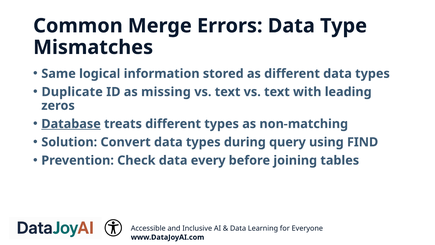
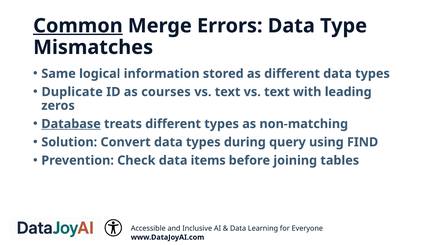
Common underline: none -> present
missing: missing -> courses
every: every -> items
